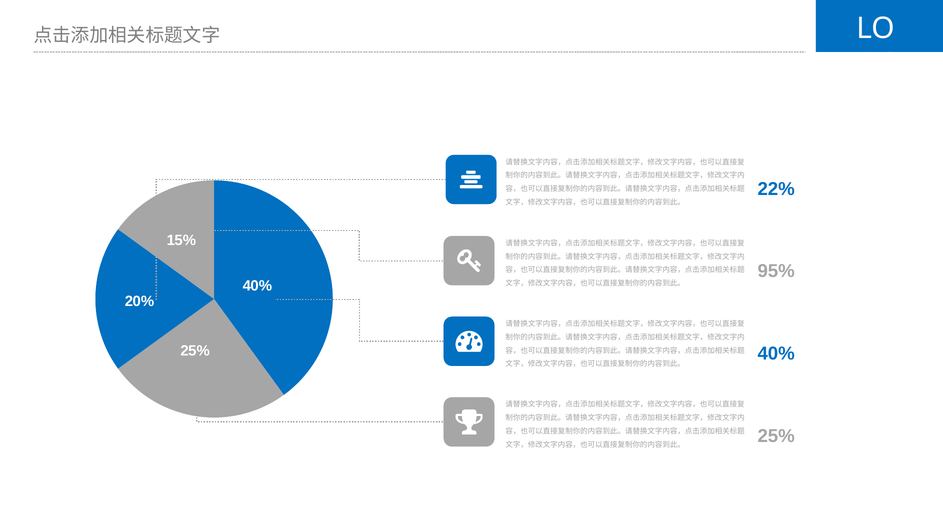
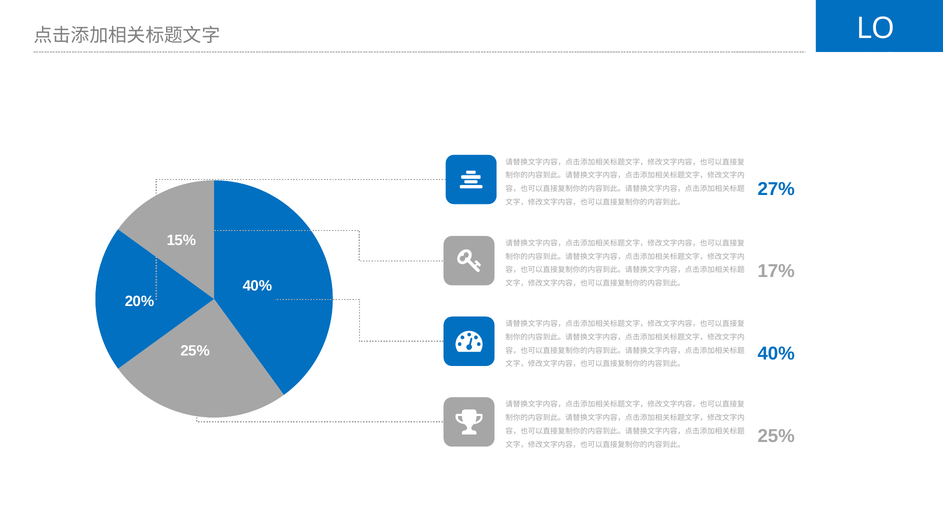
22%: 22% -> 27%
95%: 95% -> 17%
